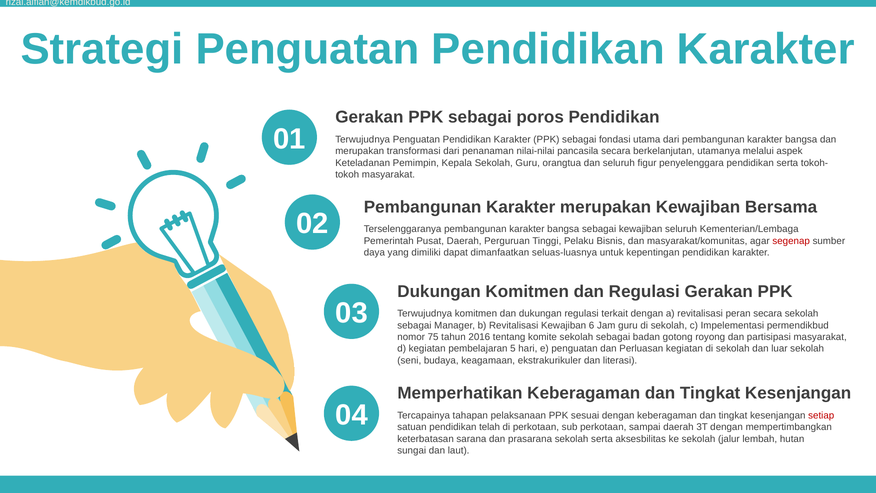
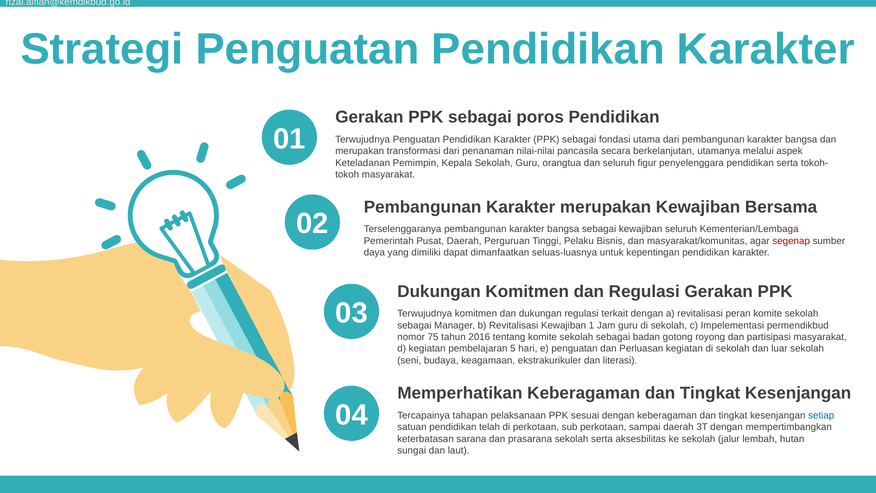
peran secara: secara -> komite
6: 6 -> 1
setiap colour: red -> blue
